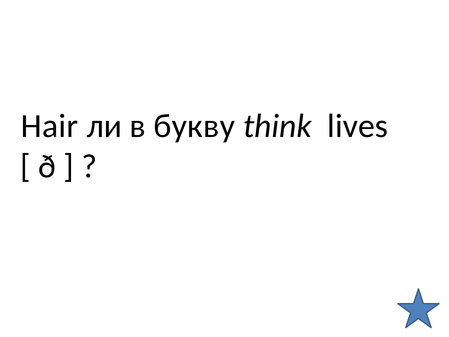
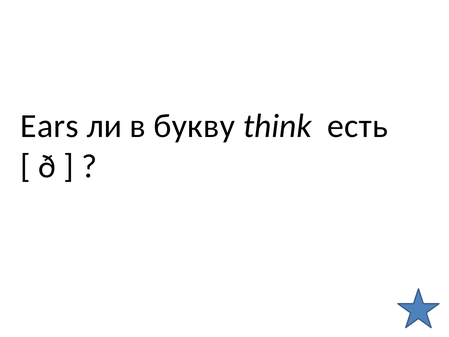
Hair: Hair -> Ears
lives: lives -> есть
